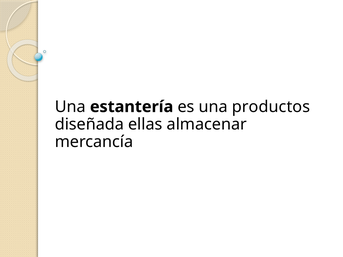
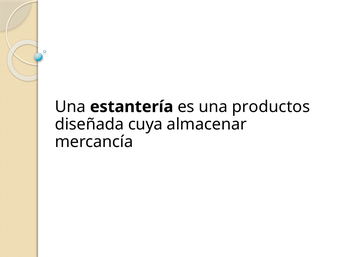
ellas: ellas -> cuya
